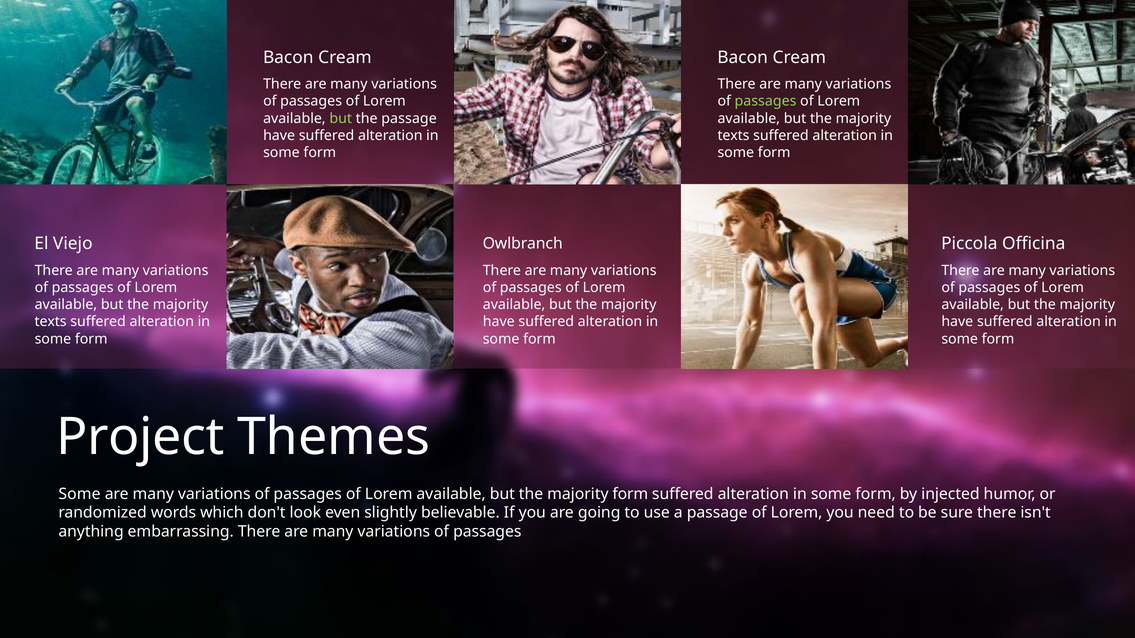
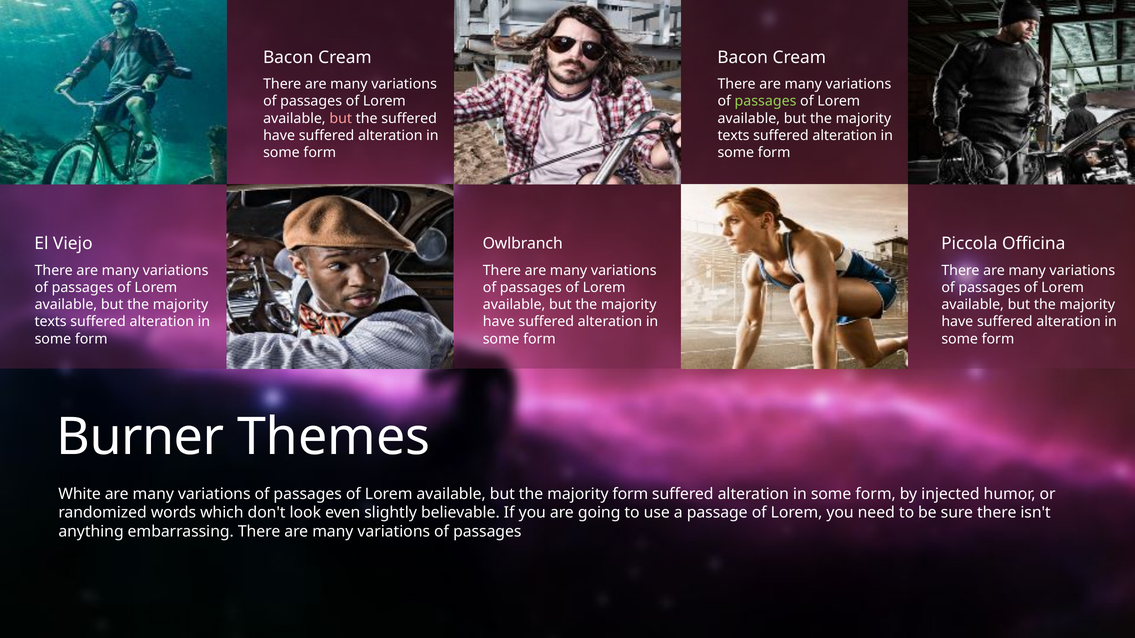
but at (341, 118) colour: light green -> pink
the passage: passage -> suffered
Project: Project -> Burner
Some at (79, 494): Some -> White
